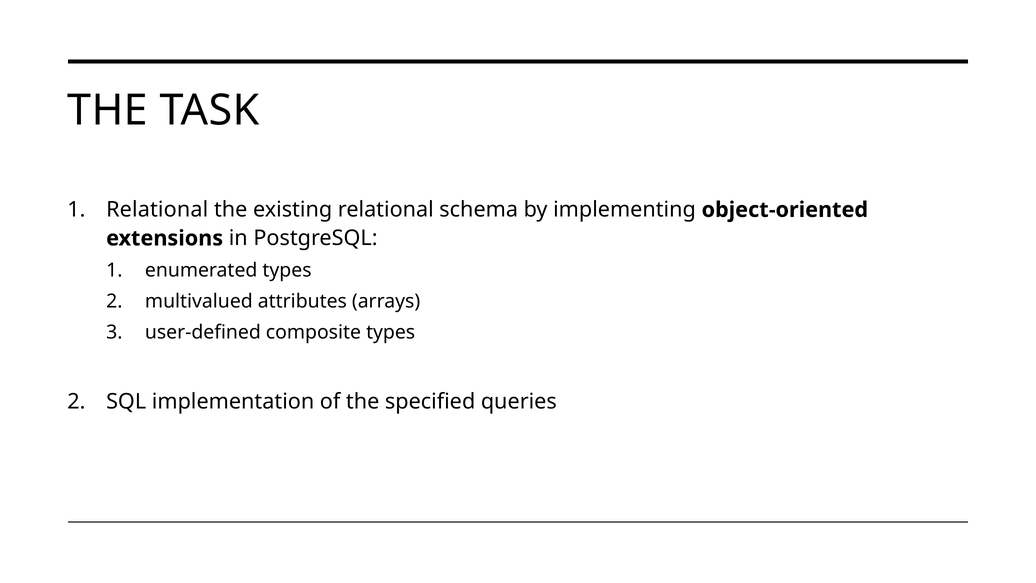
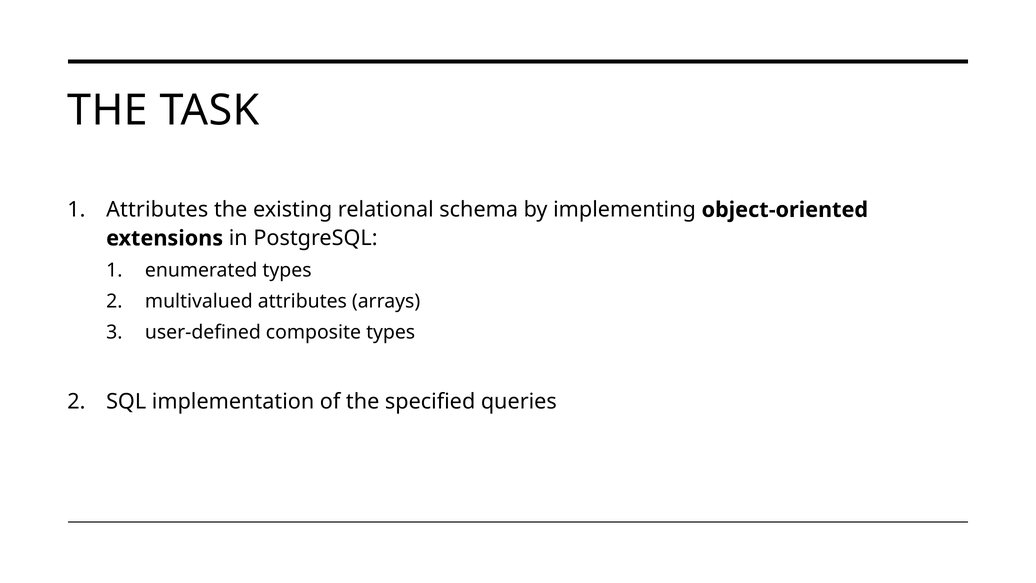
Relational at (157, 210): Relational -> Attributes
